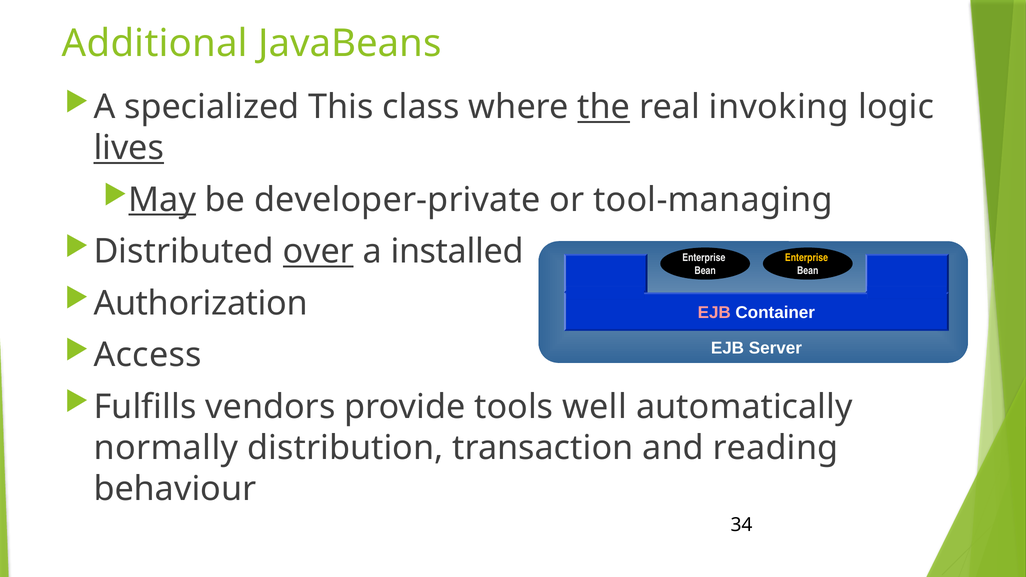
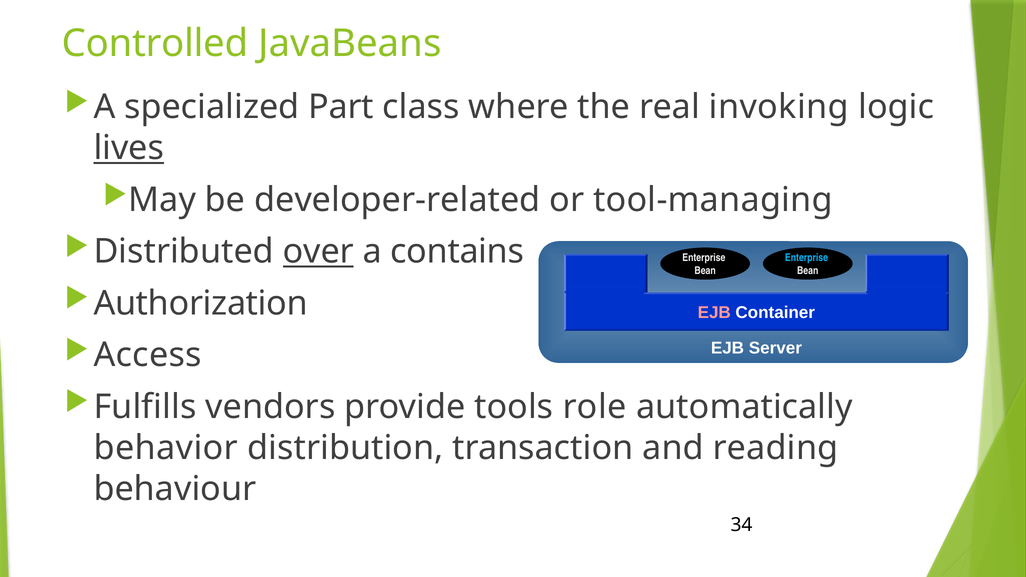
Additional: Additional -> Controlled
This: This -> Part
the underline: present -> none
May underline: present -> none
developer-private: developer-private -> developer-related
installed: installed -> contains
Enterprise at (807, 258) colour: yellow -> light blue
well: well -> role
normally: normally -> behavior
